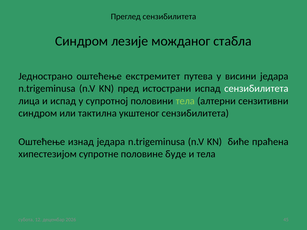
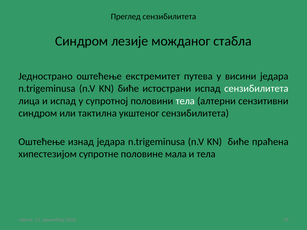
пред at (128, 89): пред -> биће
тела at (185, 101) colour: light green -> white
буде: буде -> мала
